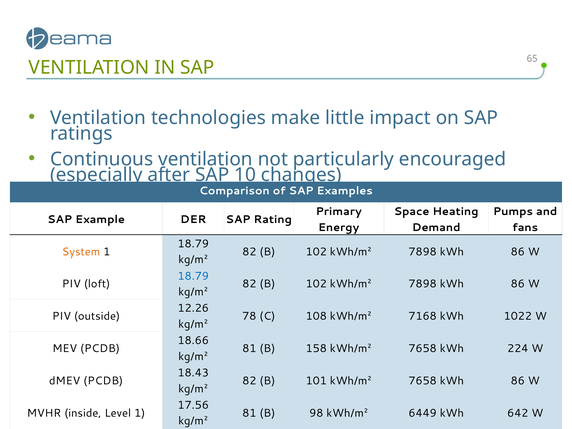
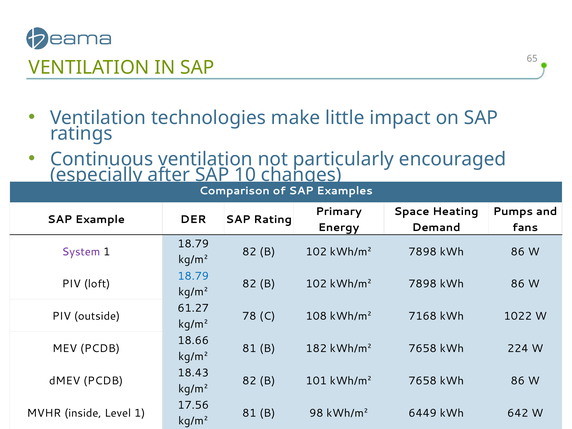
System colour: orange -> purple
12.26: 12.26 -> 61.27
158: 158 -> 182
